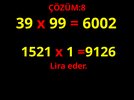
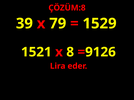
99: 99 -> 79
6002: 6002 -> 1529
1: 1 -> 8
